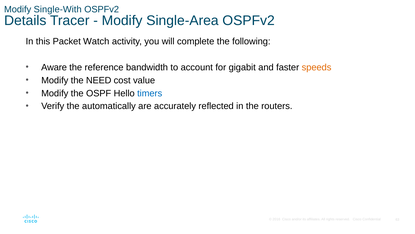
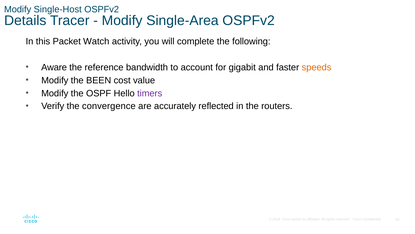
Single-With: Single-With -> Single-Host
NEED: NEED -> BEEN
timers colour: blue -> purple
automatically: automatically -> convergence
